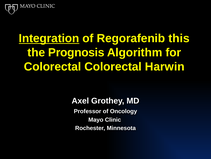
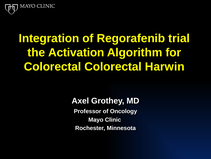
Integration underline: present -> none
this: this -> trial
Prognosis: Prognosis -> Activation
